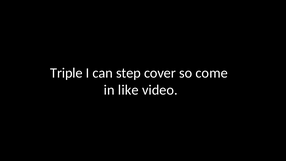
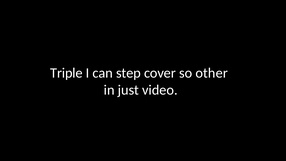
come: come -> other
like: like -> just
